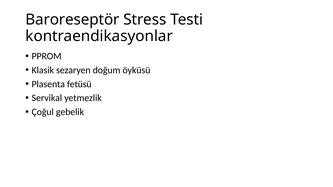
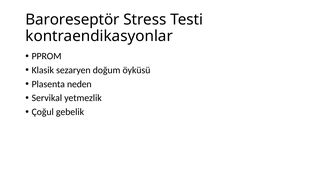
fetüsü: fetüsü -> neden
